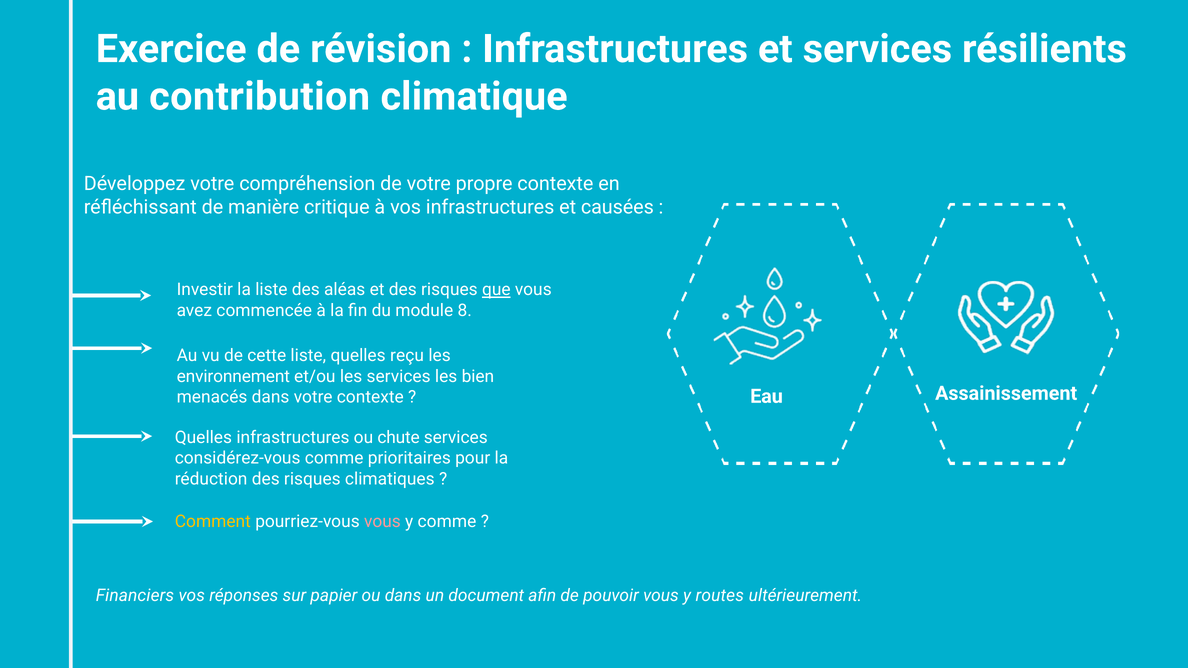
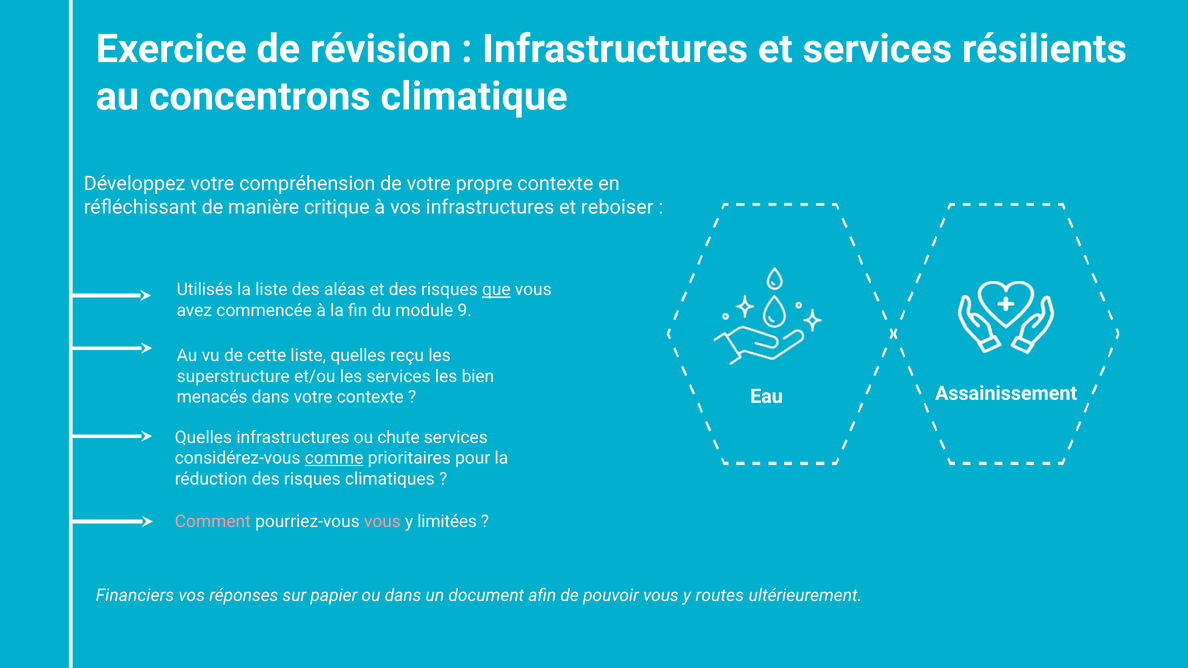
contribution: contribution -> concentrons
causées: causées -> reboiser
Investir: Investir -> Utilisés
8: 8 -> 9
environnement: environnement -> superstructure
comme at (334, 458) underline: none -> present
Comment colour: yellow -> pink
y comme: comme -> limitées
